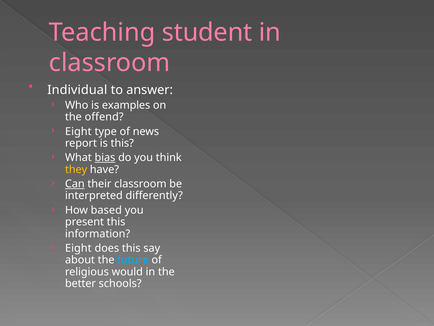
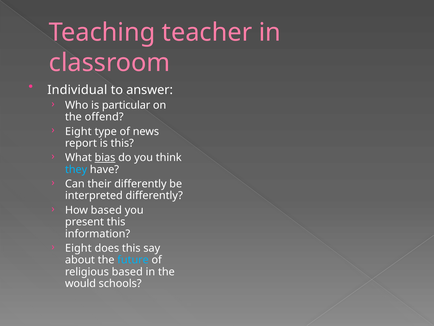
student: student -> teacher
examples: examples -> particular
they colour: yellow -> light blue
Can underline: present -> none
their classroom: classroom -> differently
religious would: would -> based
better: better -> would
